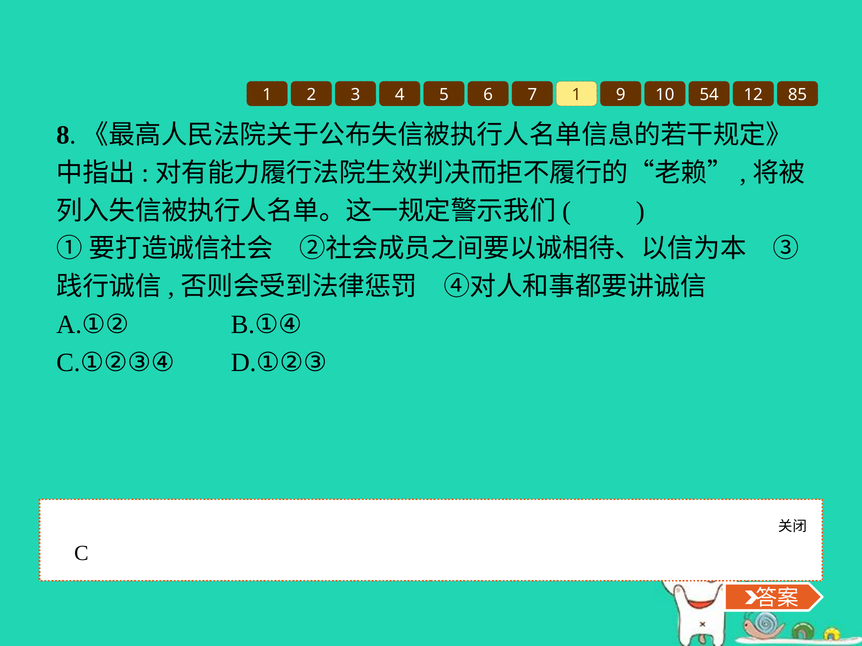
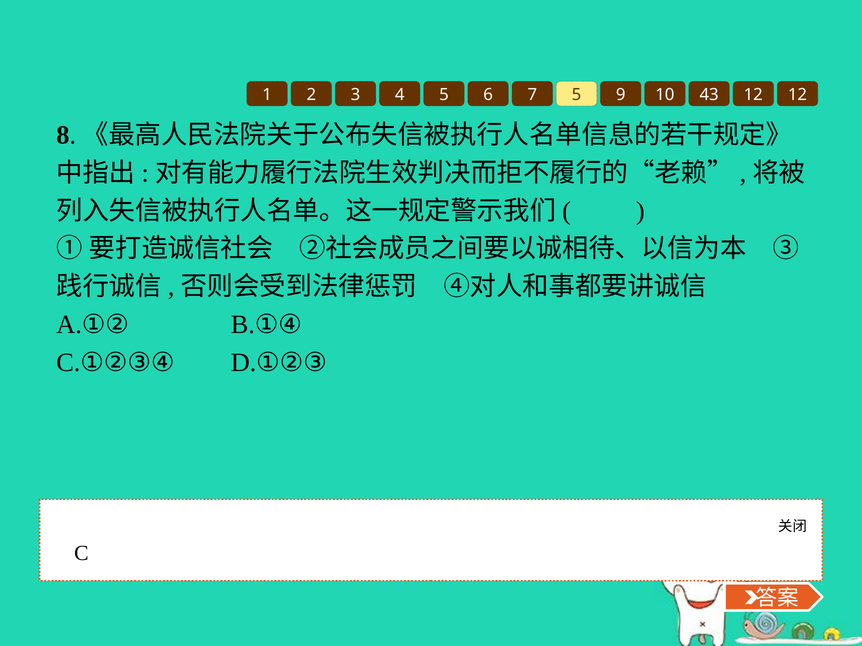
7 1: 1 -> 5
54: 54 -> 43
12 85: 85 -> 12
